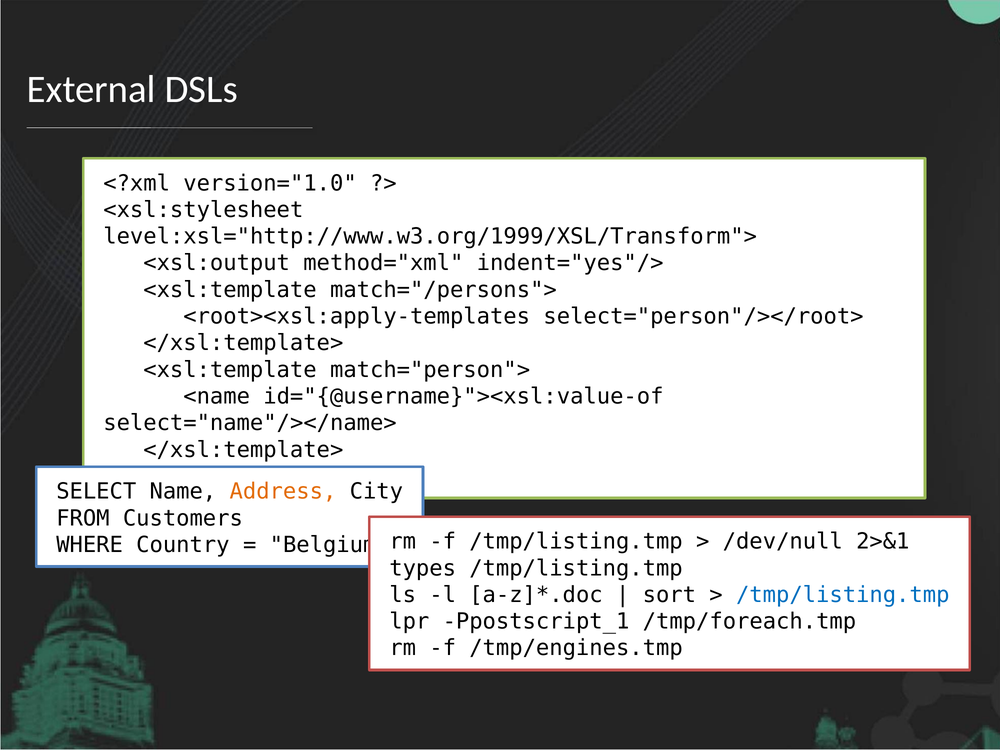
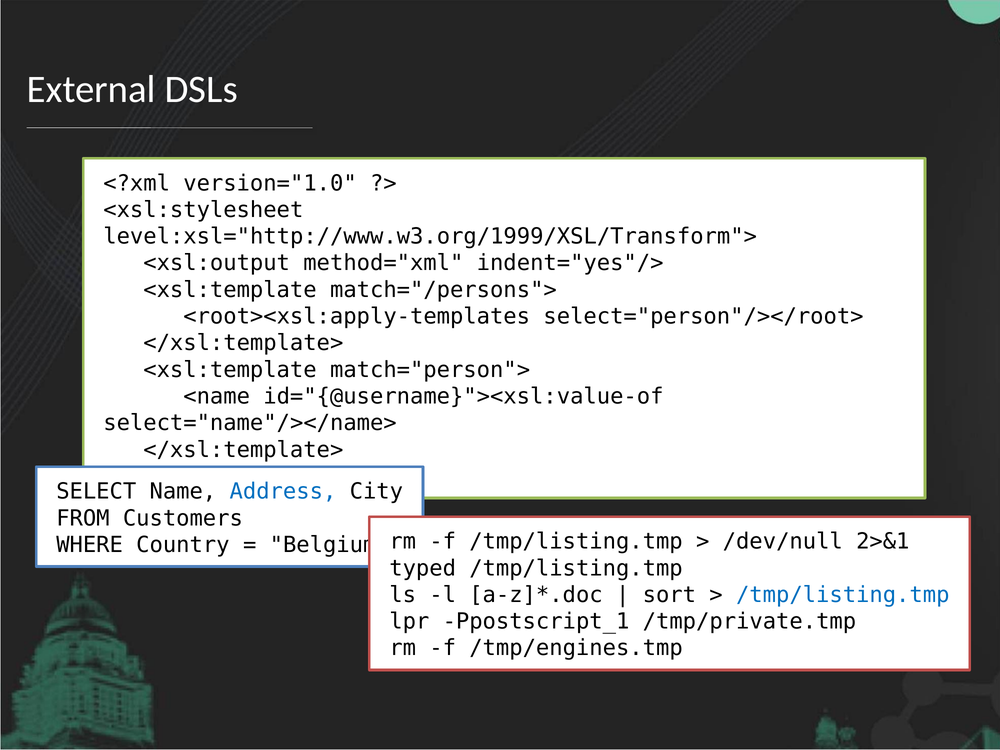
Address colour: orange -> blue
types: types -> typed
/tmp/foreach.tmp: /tmp/foreach.tmp -> /tmp/private.tmp
